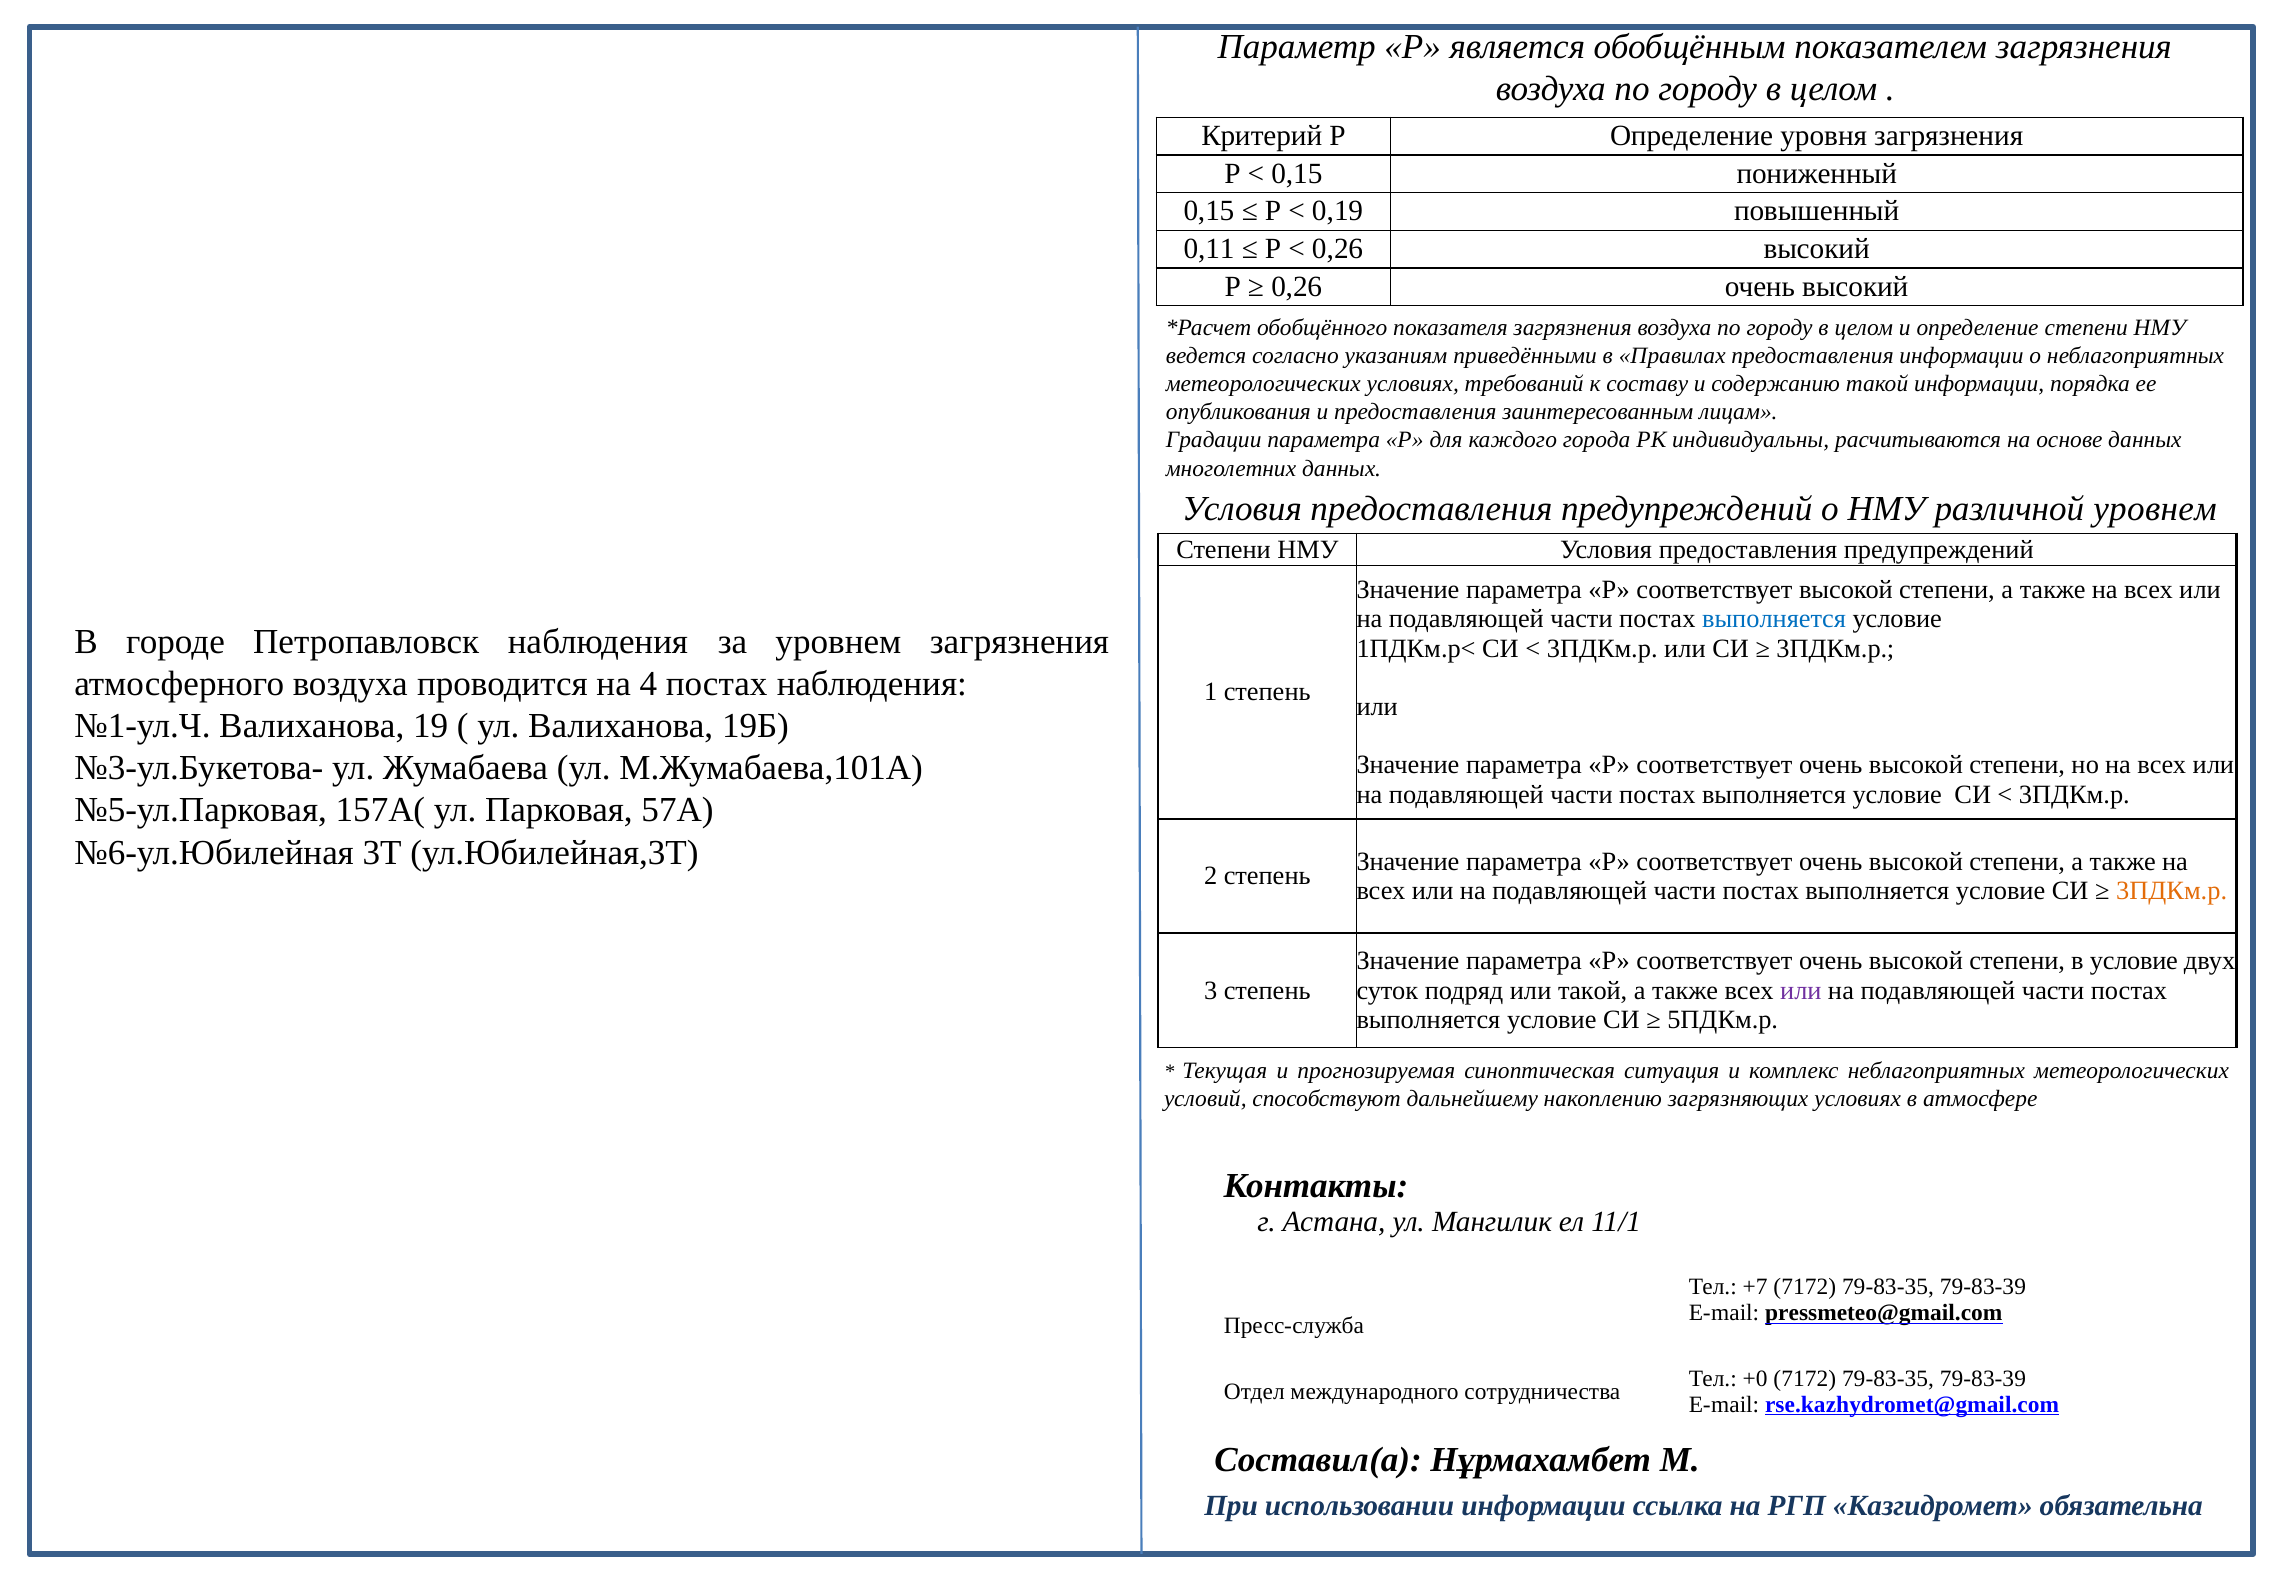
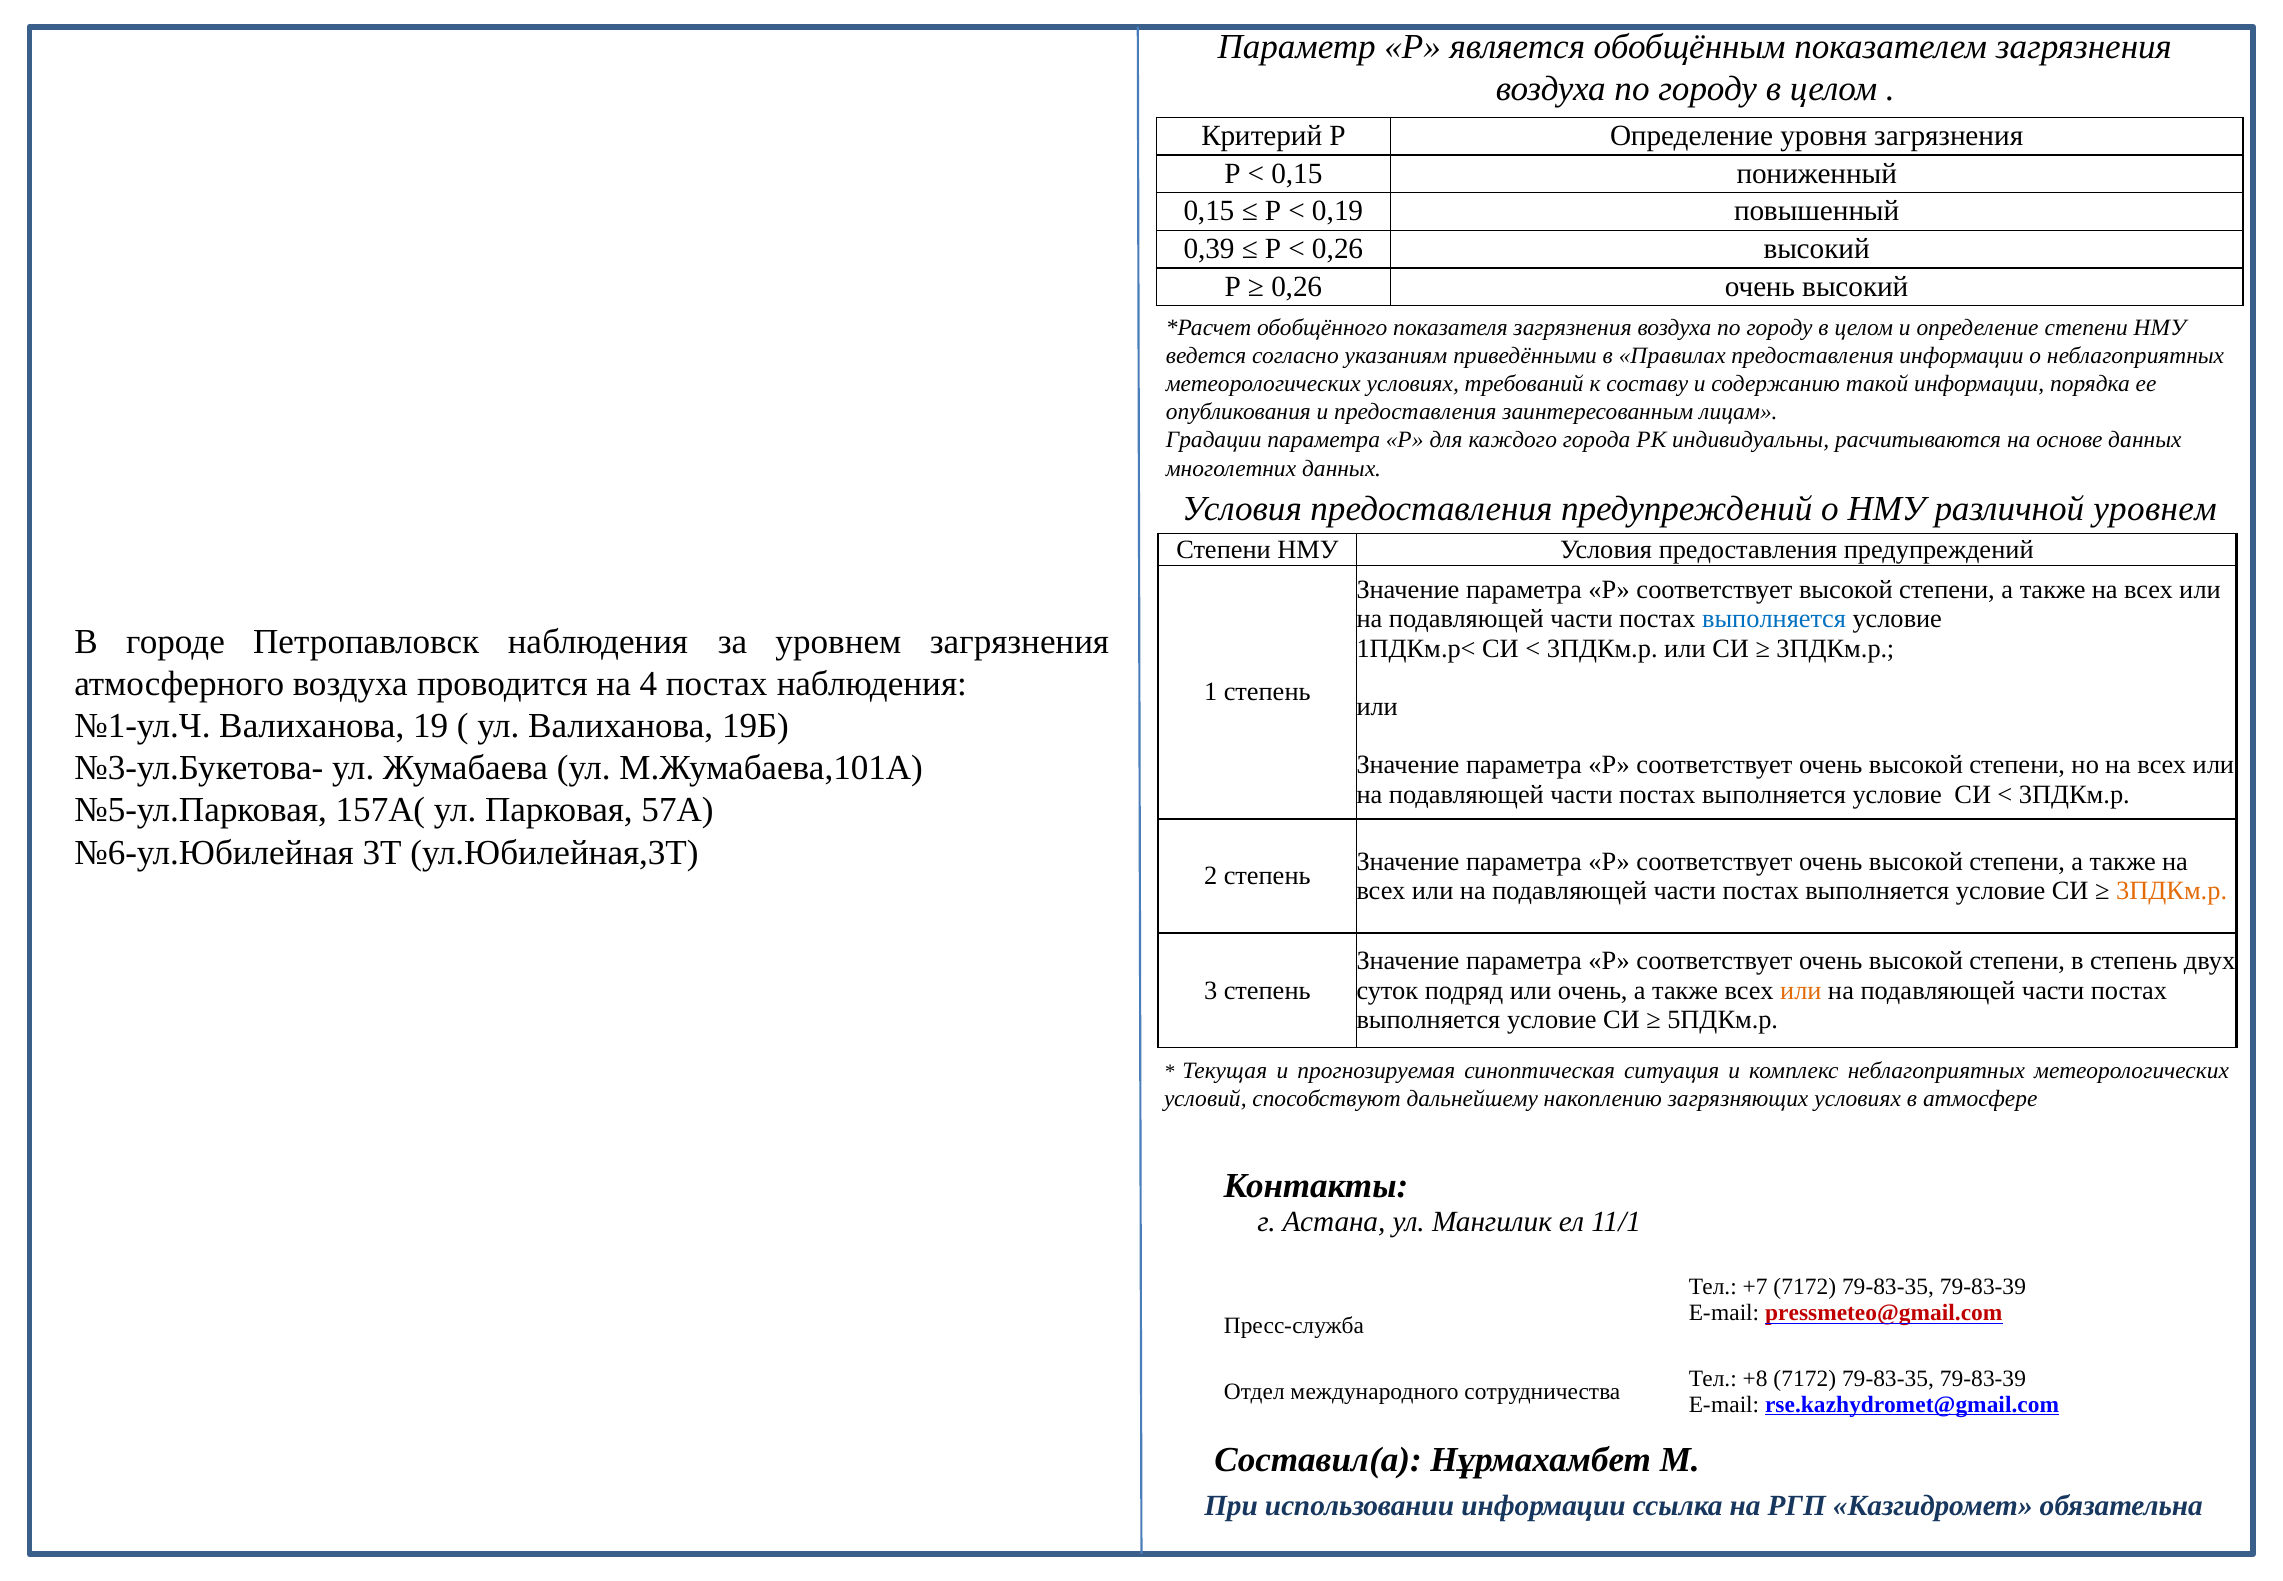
0,11: 0,11 -> 0,39
в условие: условие -> степень
или такой: такой -> очень
или at (1801, 990) colour: purple -> orange
pressmeteo@gmail.com colour: black -> red
+0: +0 -> +8
